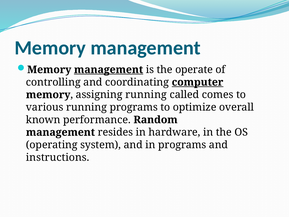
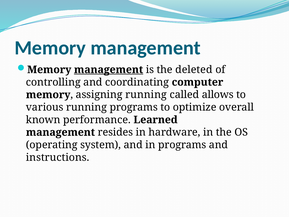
operate: operate -> deleted
computer underline: present -> none
comes: comes -> allows
Random: Random -> Learned
